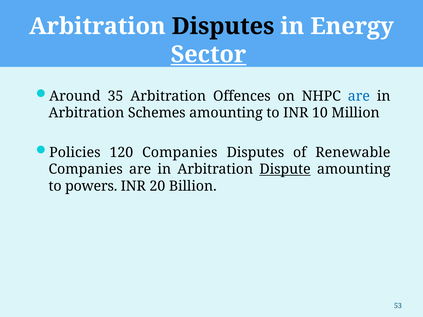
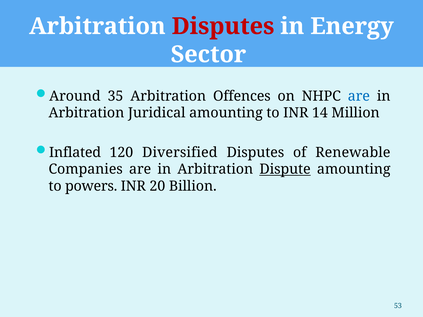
Disputes at (223, 26) colour: black -> red
Sector underline: present -> none
Schemes: Schemes -> Juridical
10: 10 -> 14
Policies: Policies -> Inflated
120 Companies: Companies -> Diversified
